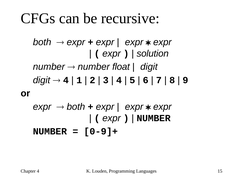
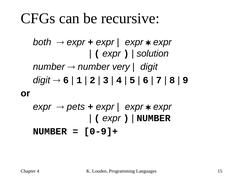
float: float -> very
4 at (66, 80): 4 -> 6
both at (76, 106): both -> pets
